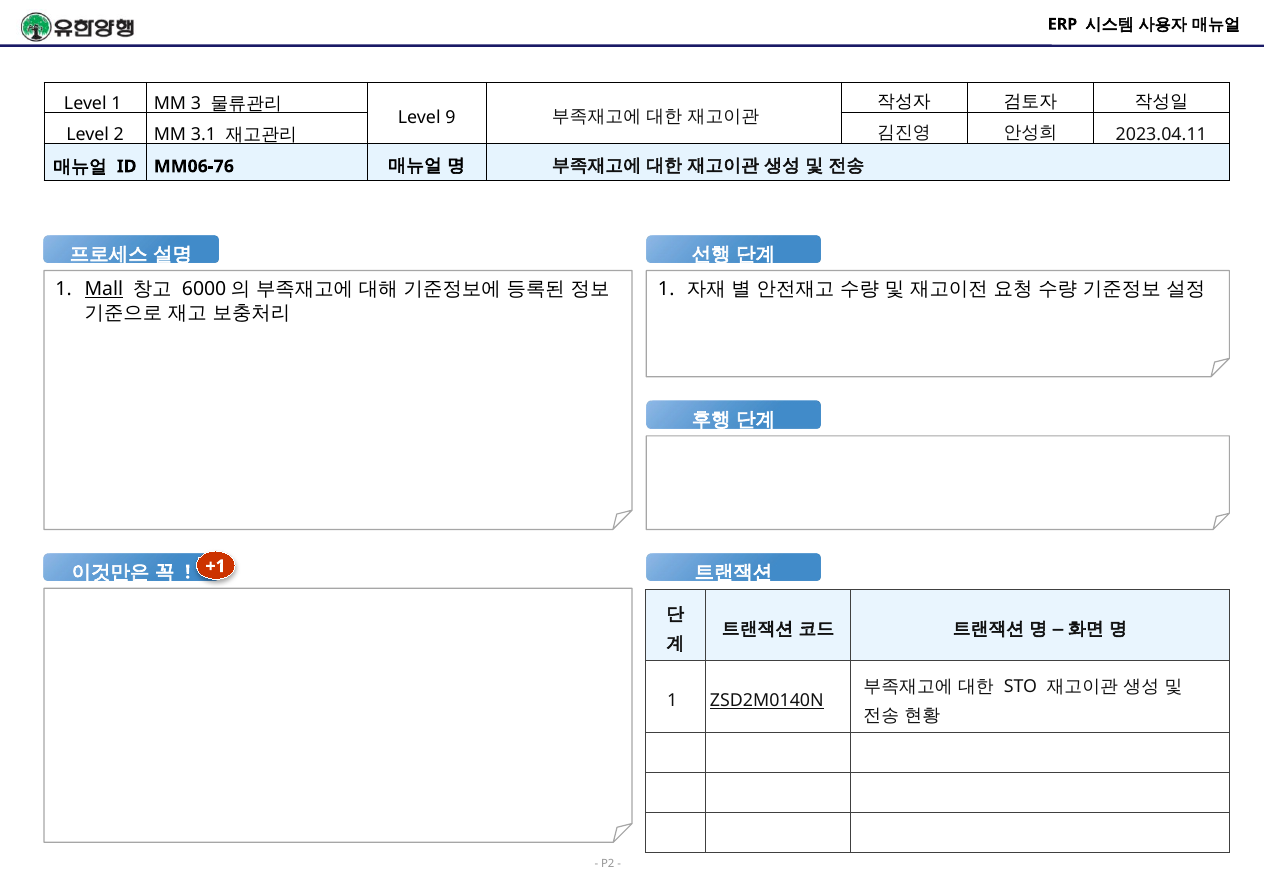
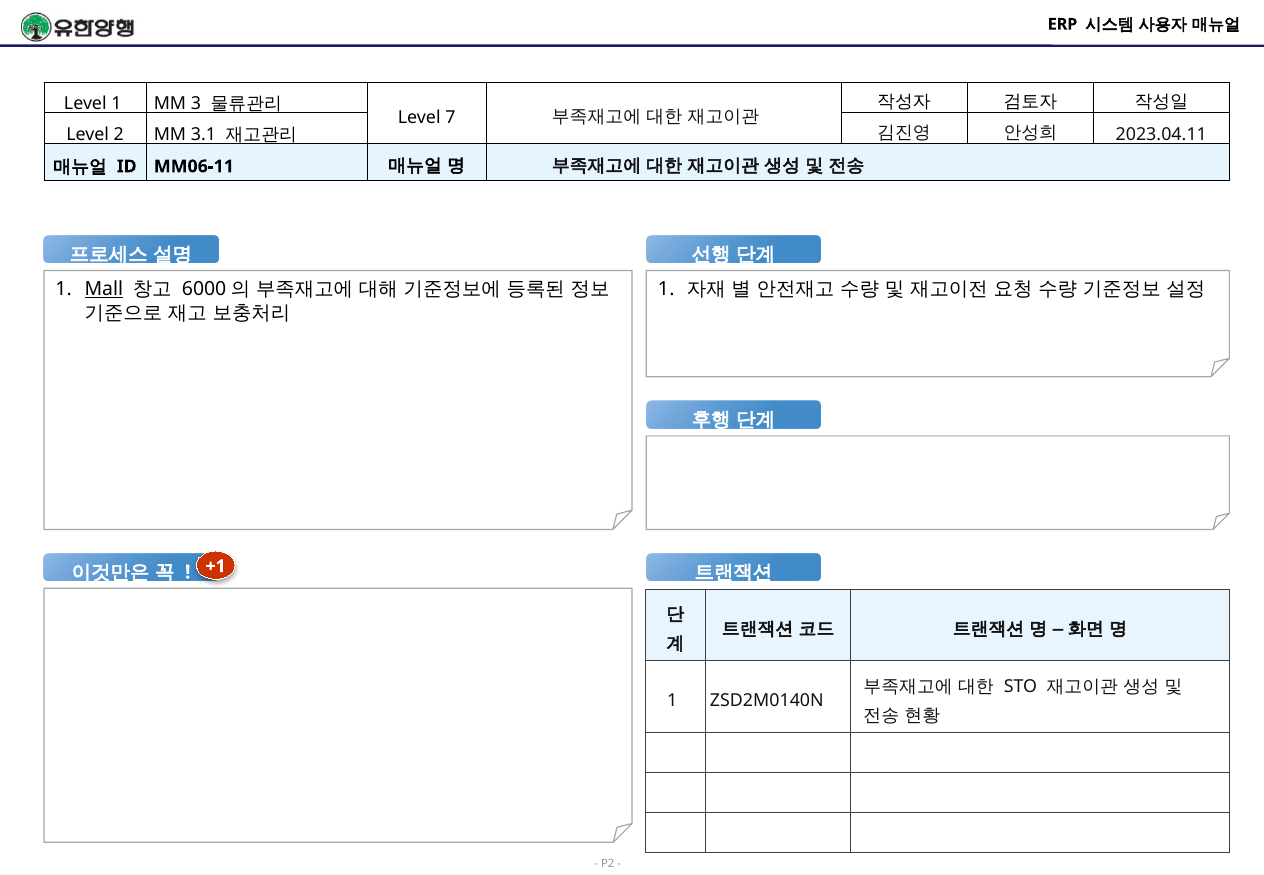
9: 9 -> 7
MM06-76: MM06-76 -> MM06-11
ZSD2M0140N underline: present -> none
